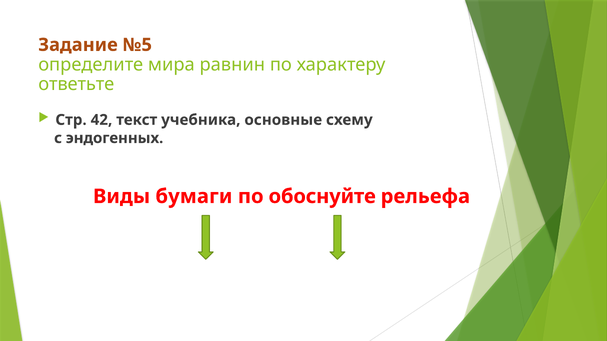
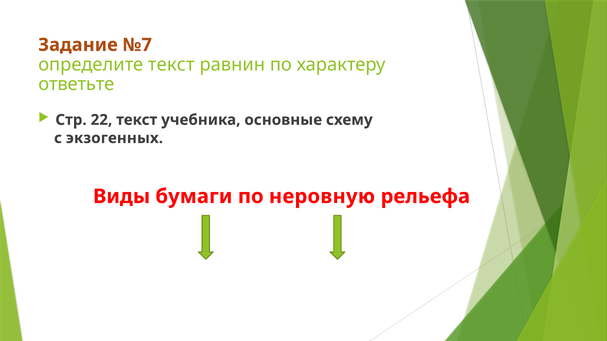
№5: №5 -> №7
определите мира: мира -> текст
42: 42 -> 22
эндогенных: эндогенных -> экзогенных
обоснуйте: обоснуйте -> неровную
